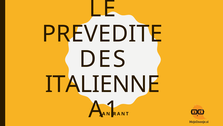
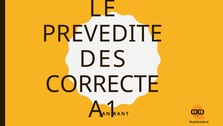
ITALIENNE: ITALIENNE -> CORRECTE
